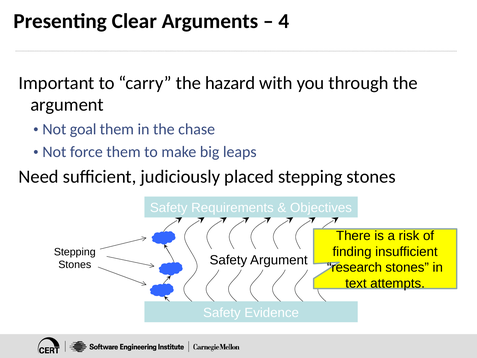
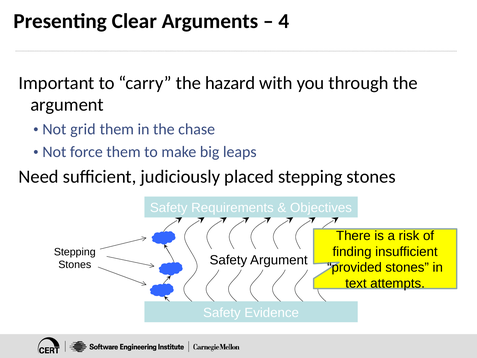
goal: goal -> grid
research: research -> provided
